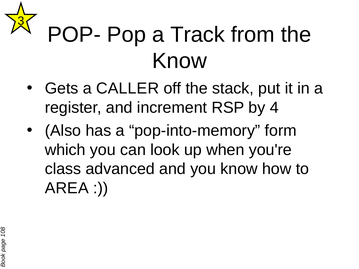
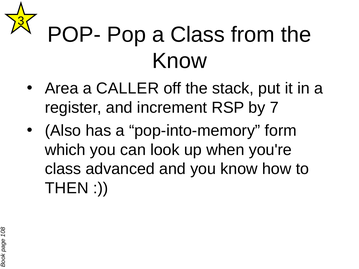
a Track: Track -> Class
Gets: Gets -> Area
4: 4 -> 7
AREA: AREA -> THEN
